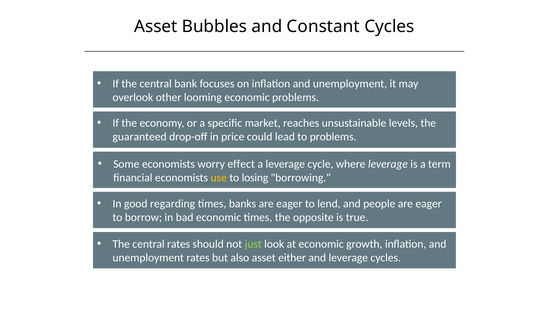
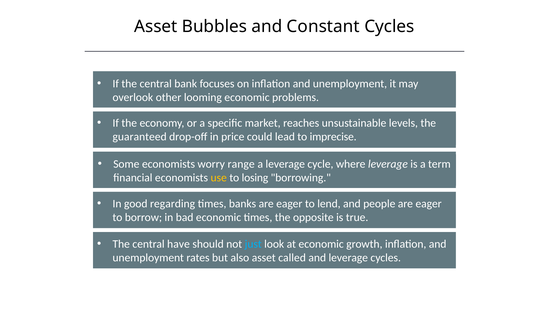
to problems: problems -> imprecise
effect: effect -> range
central rates: rates -> have
just colour: light green -> light blue
either: either -> called
